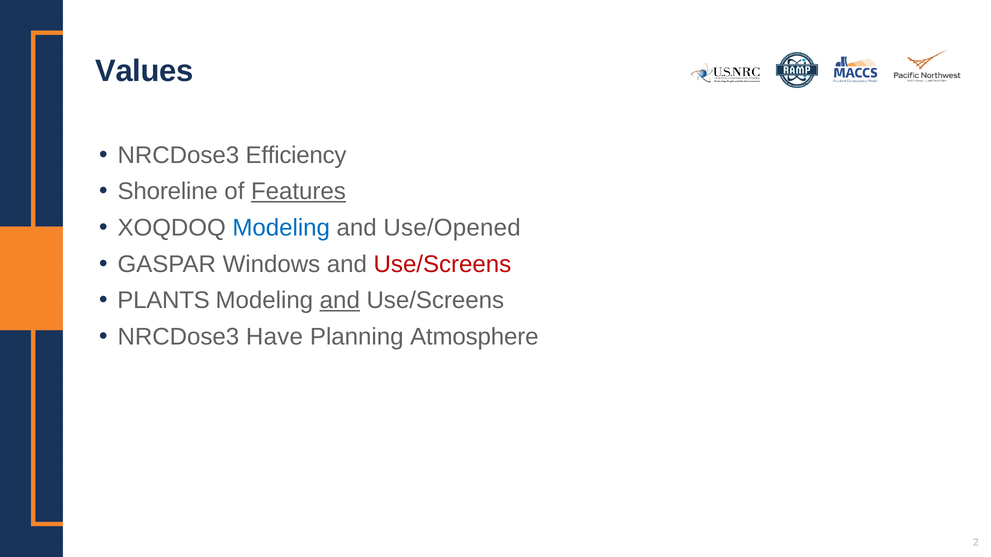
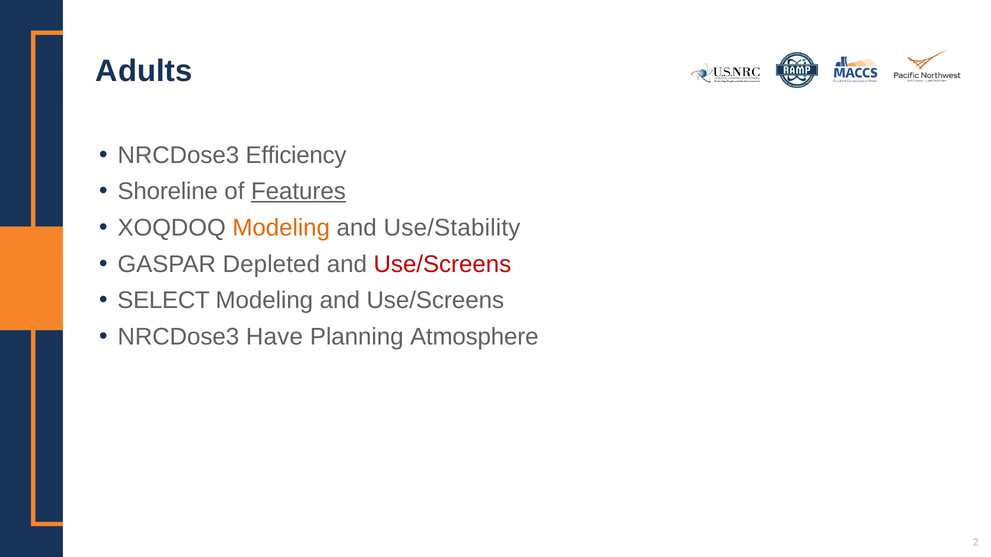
Values: Values -> Adults
Modeling at (281, 228) colour: blue -> orange
Use/Opened: Use/Opened -> Use/Stability
Windows: Windows -> Depleted
PLANTS: PLANTS -> SELECT
and at (340, 301) underline: present -> none
